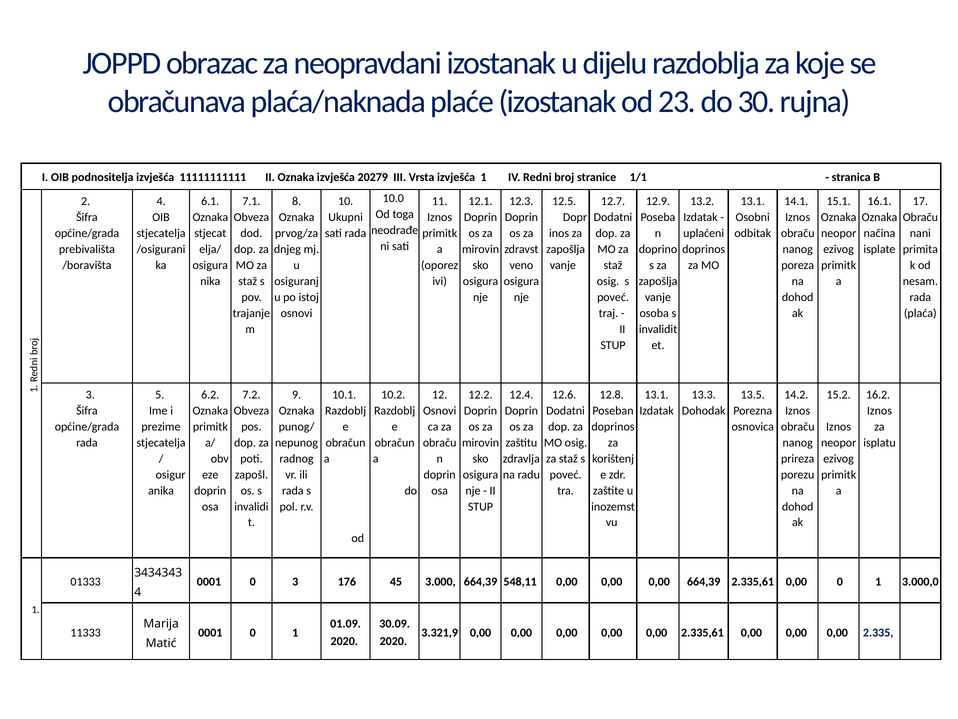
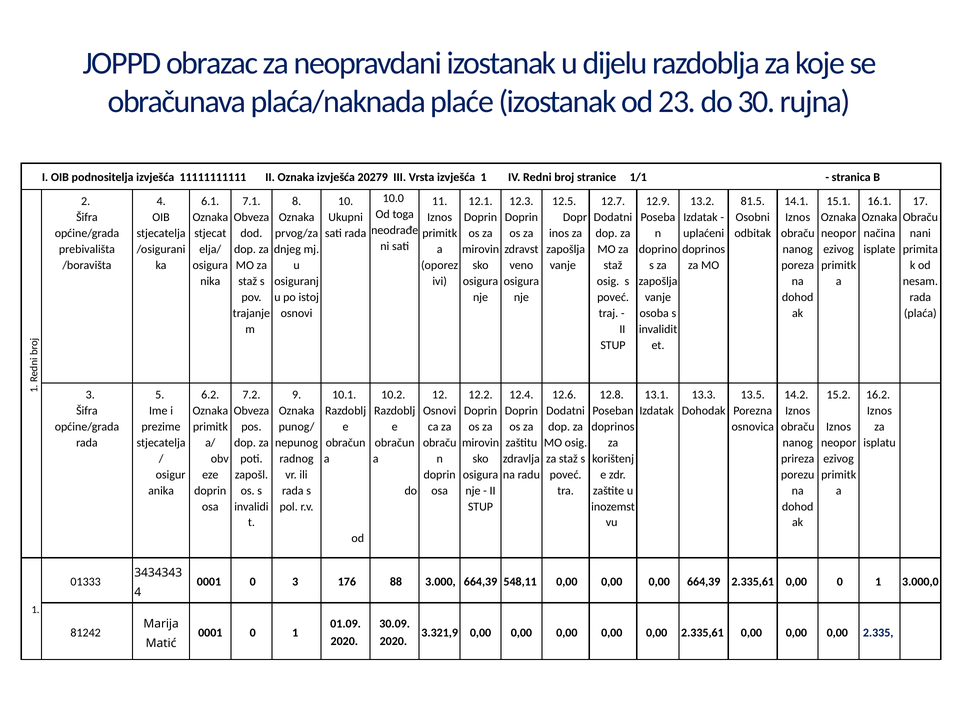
13.1 at (753, 201): 13.1 -> 81.5
45: 45 -> 88
11333: 11333 -> 81242
